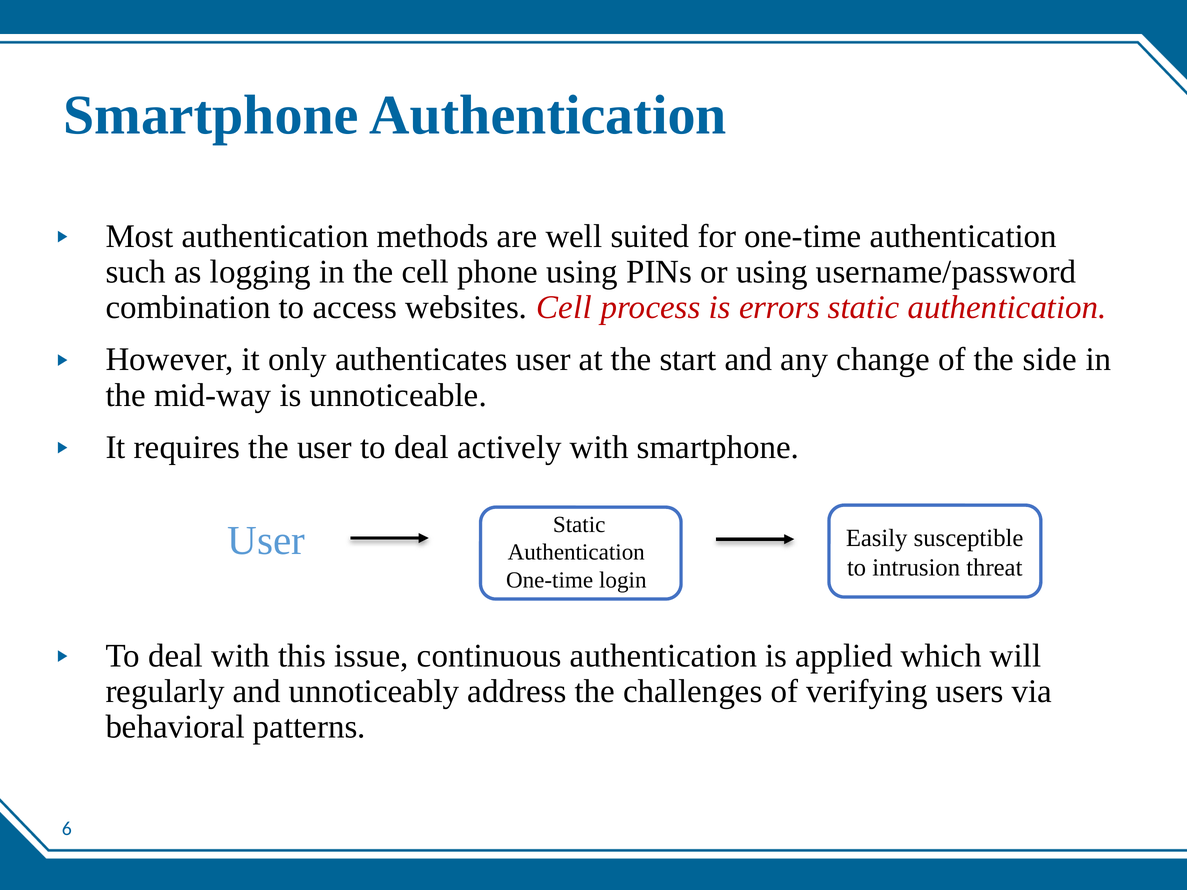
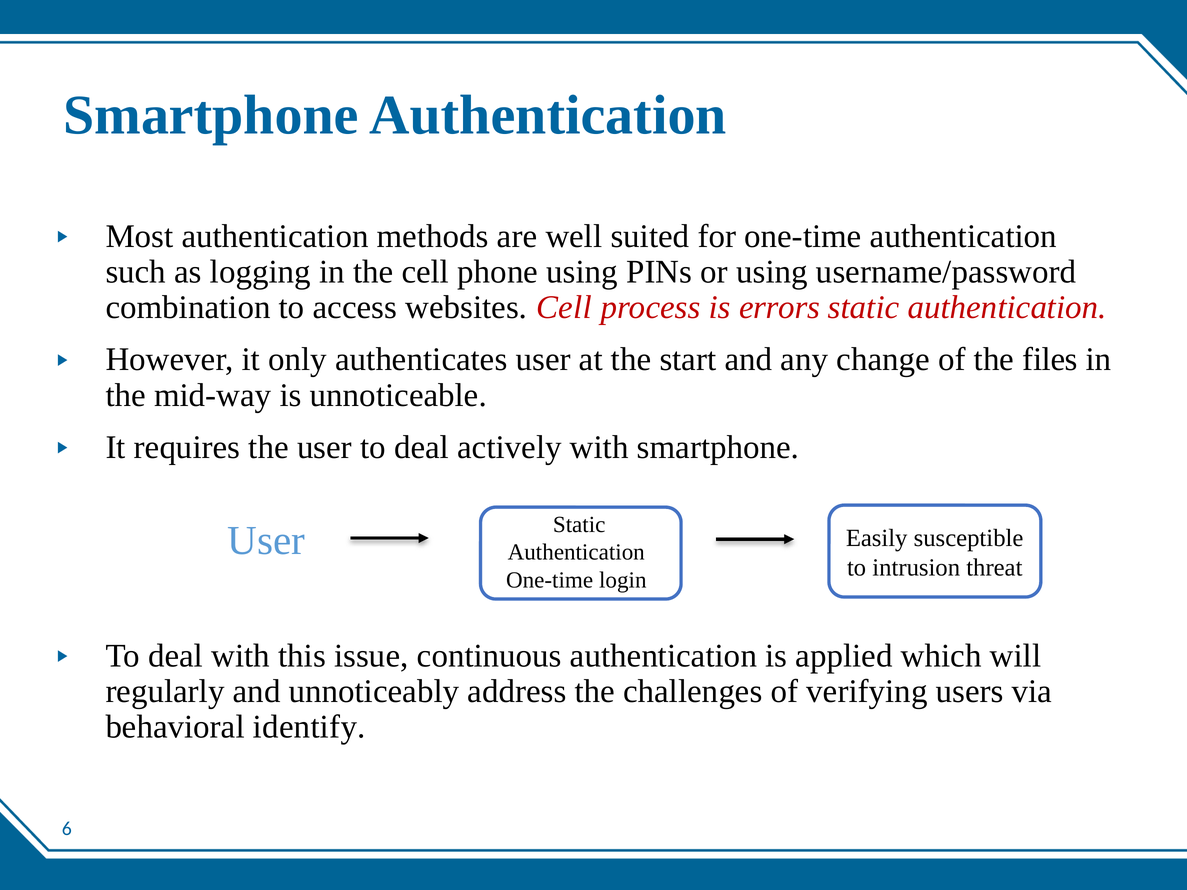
side: side -> files
patterns: patterns -> identify
